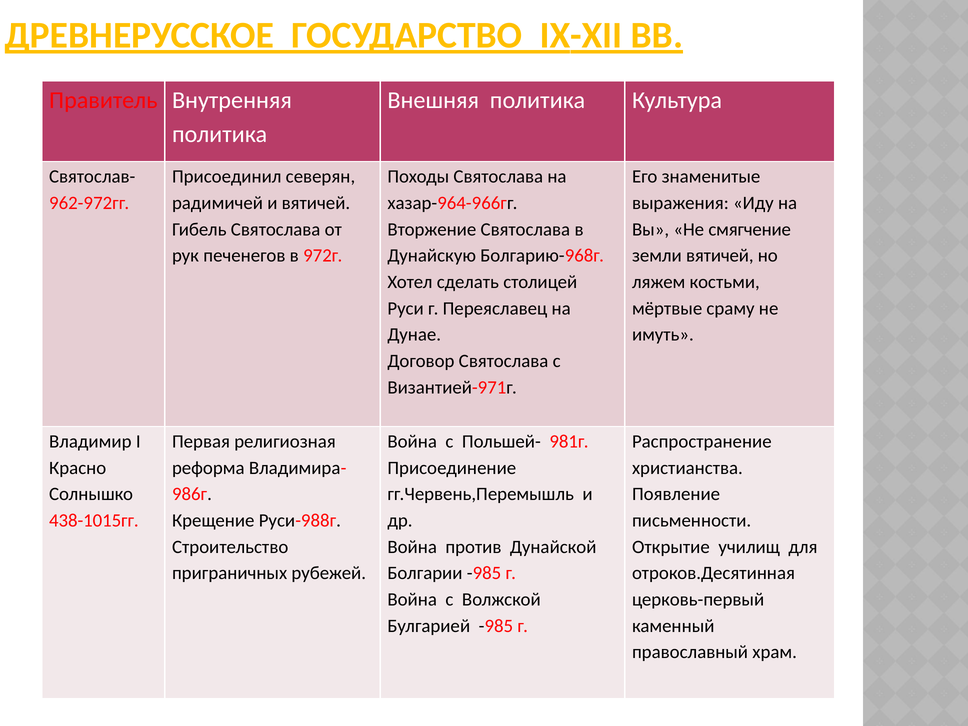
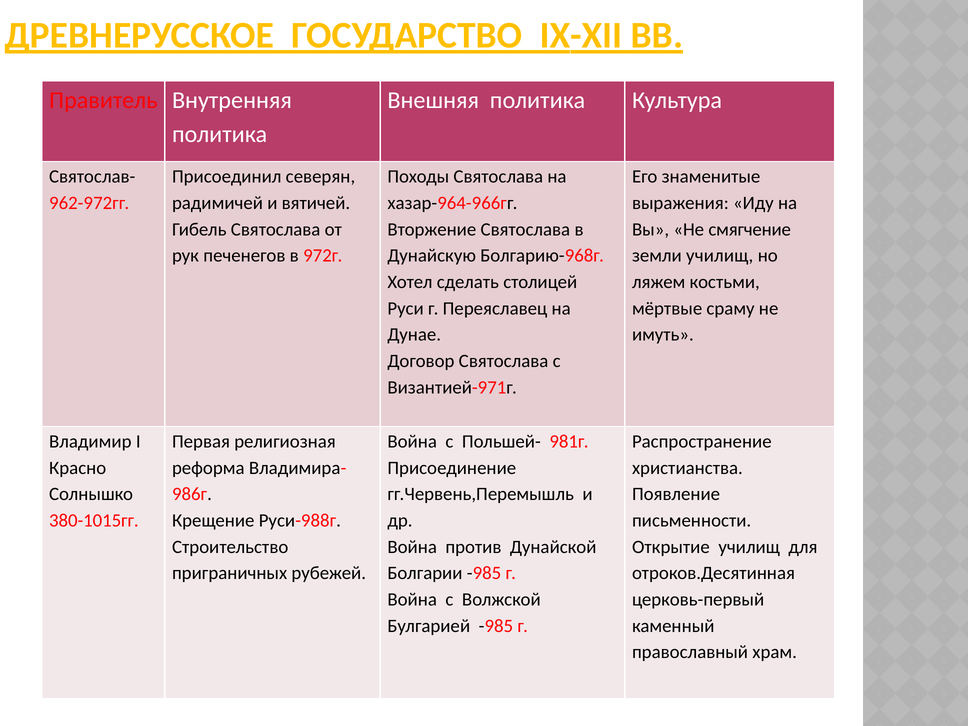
земли вятичей: вятичей -> училищ
438-1015гг: 438-1015гг -> 380-1015гг
